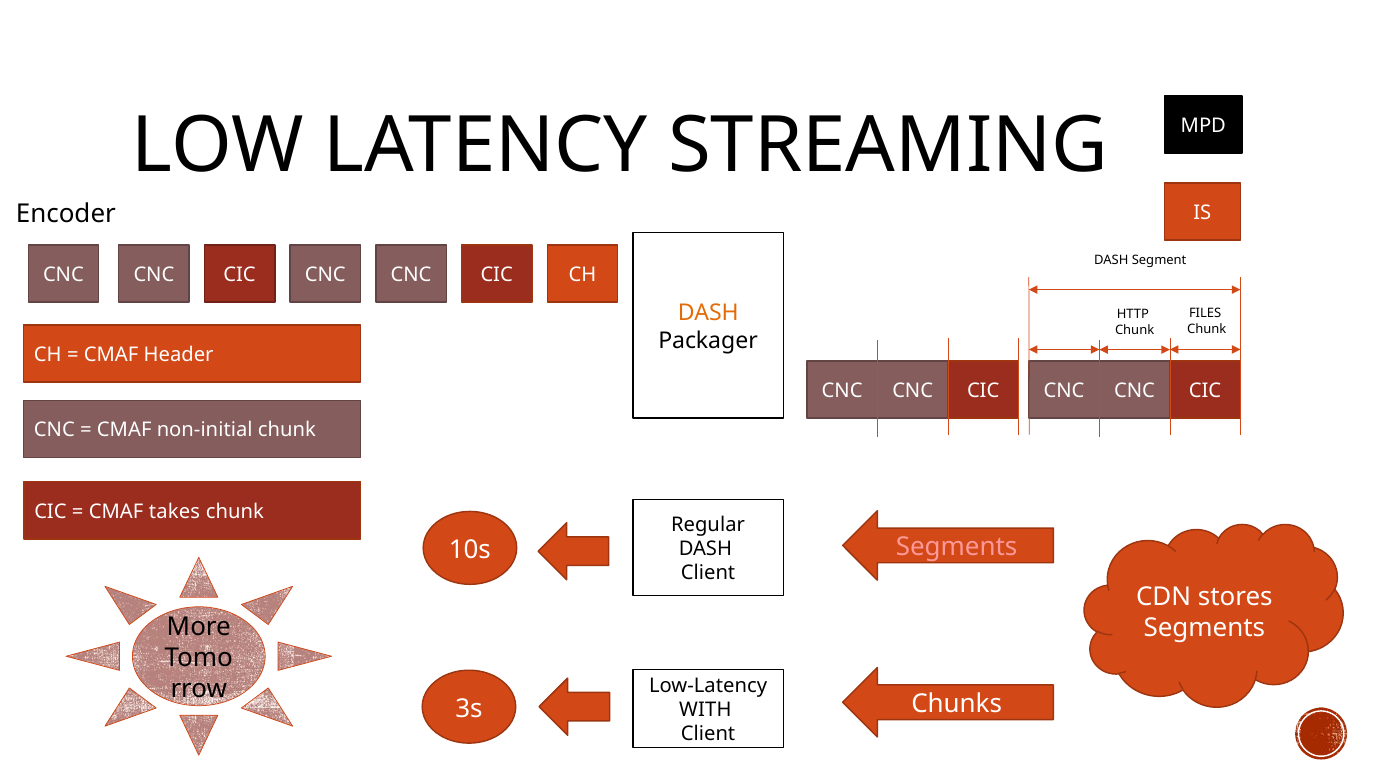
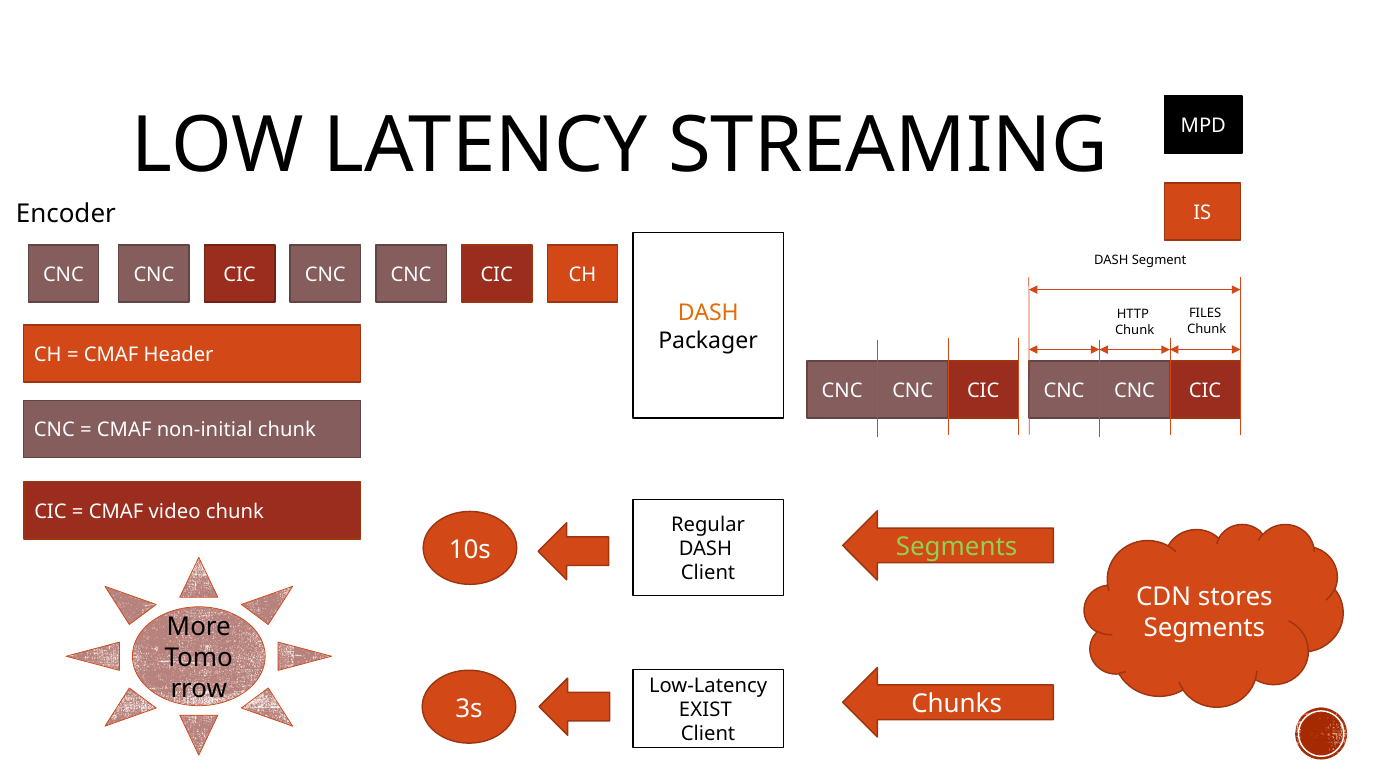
takes: takes -> video
Segments at (957, 547) colour: pink -> light green
WITH: WITH -> EXIST
